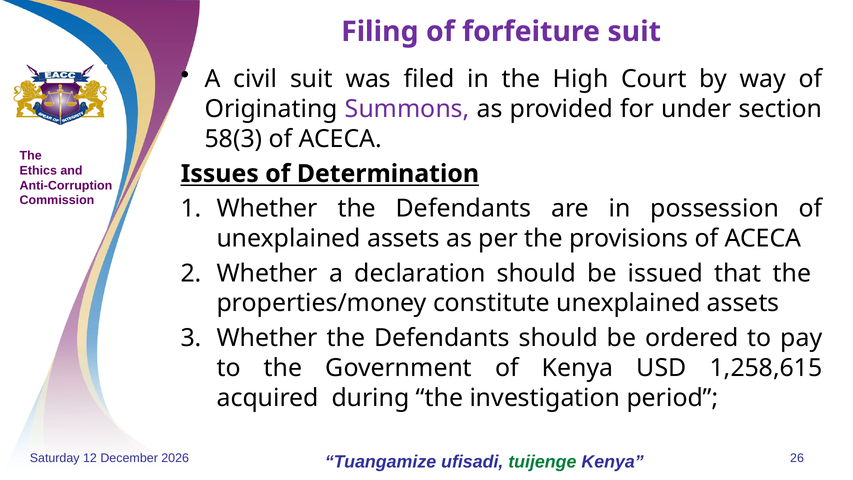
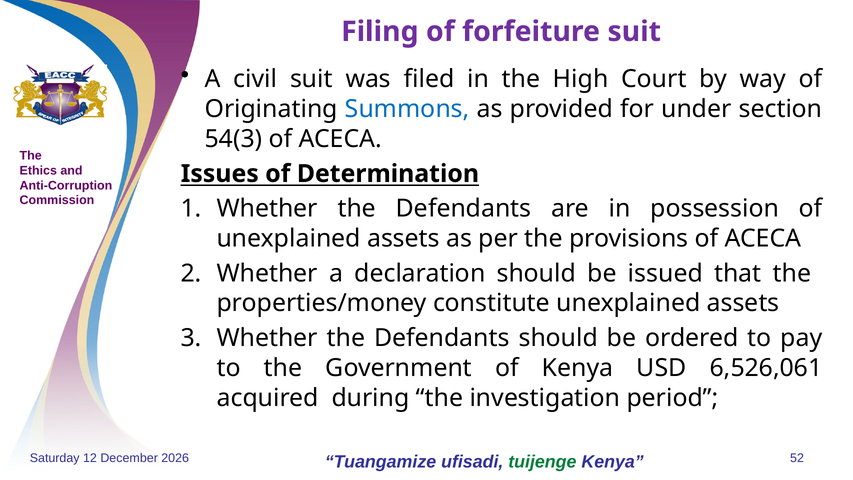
Summons colour: purple -> blue
58(3: 58(3 -> 54(3
1,258,615: 1,258,615 -> 6,526,061
26: 26 -> 52
